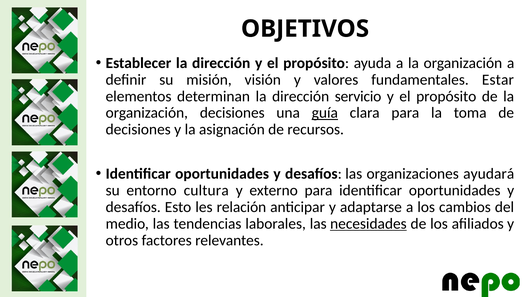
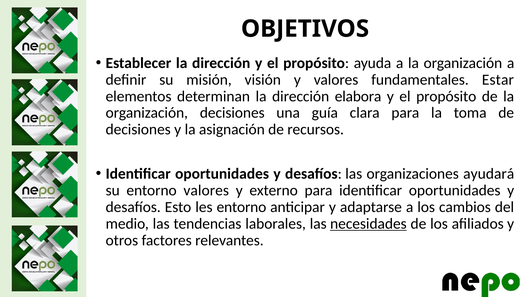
servicio: servicio -> elabora
guía underline: present -> none
entorno cultura: cultura -> valores
les relación: relación -> entorno
